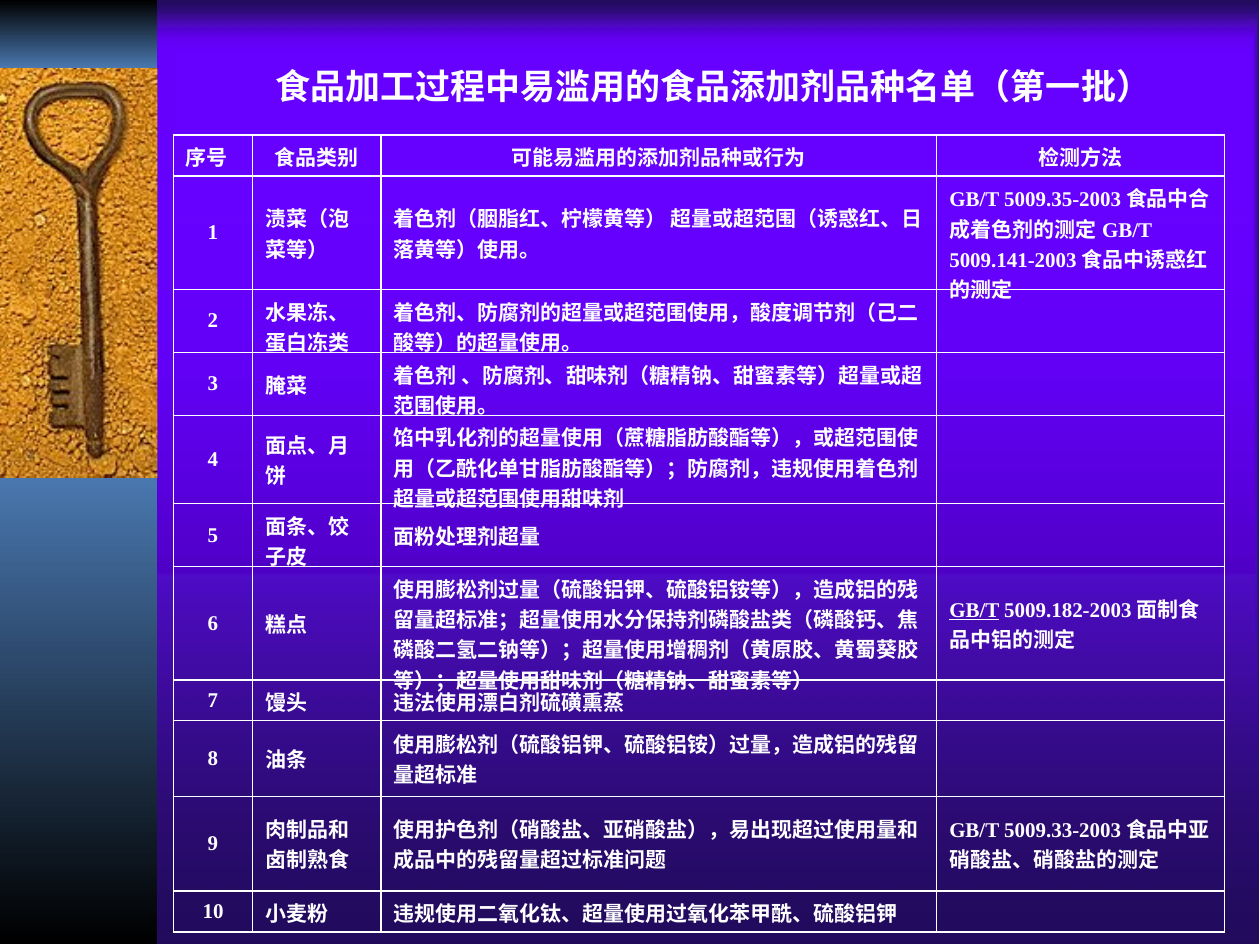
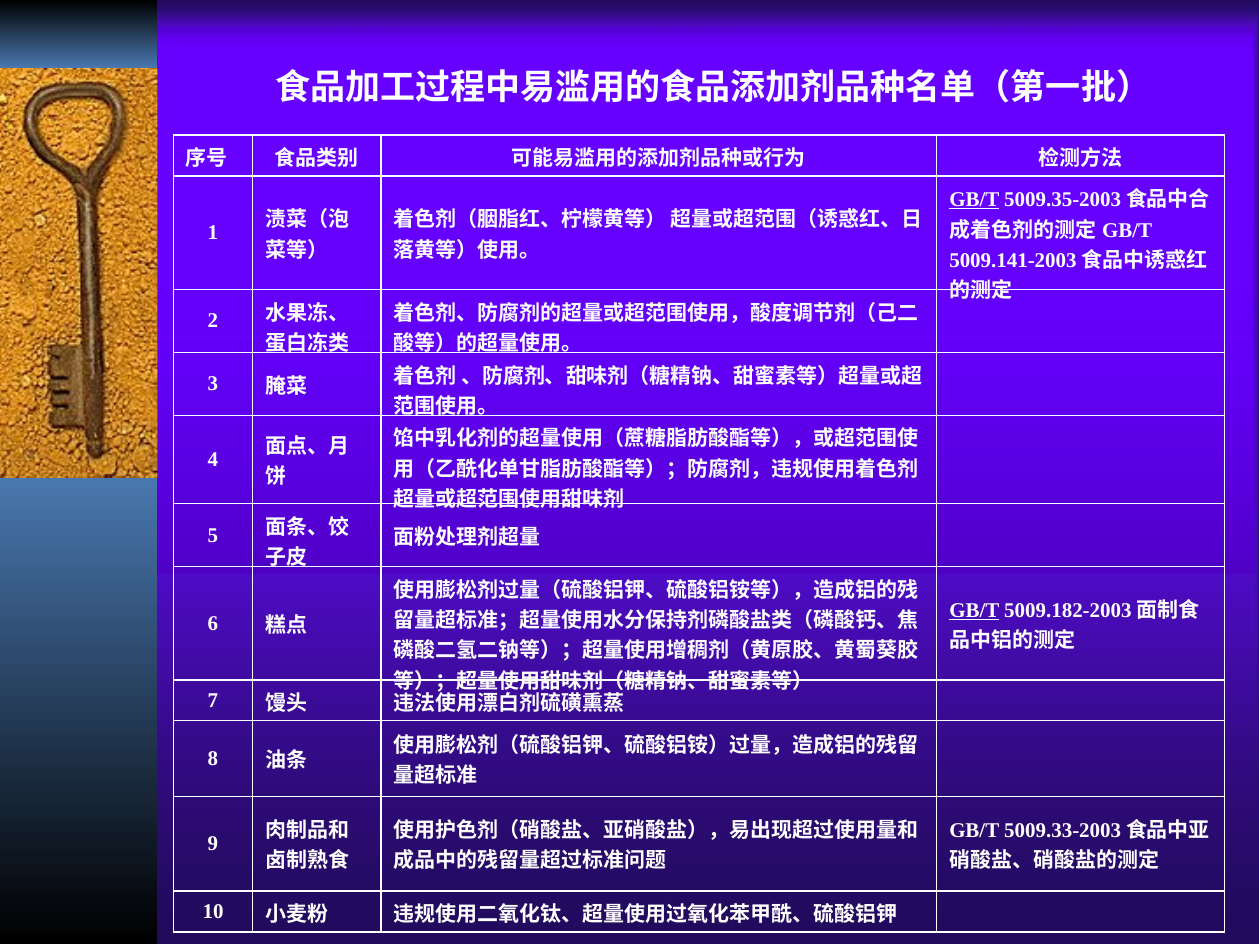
GB/T at (974, 200) underline: none -> present
